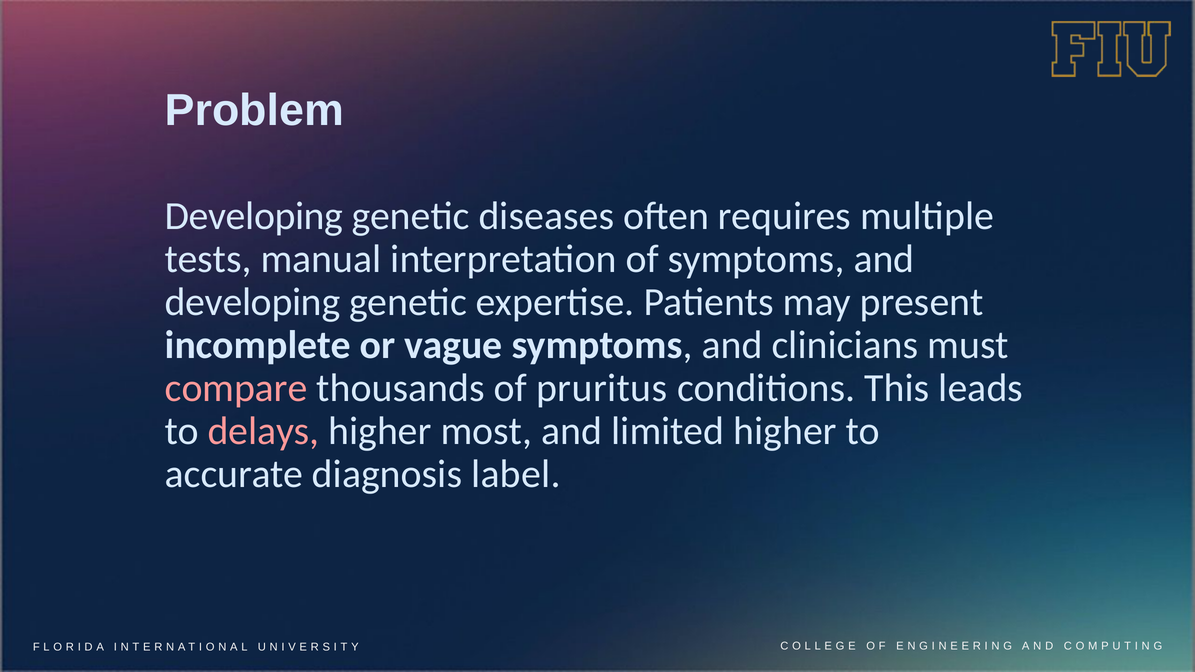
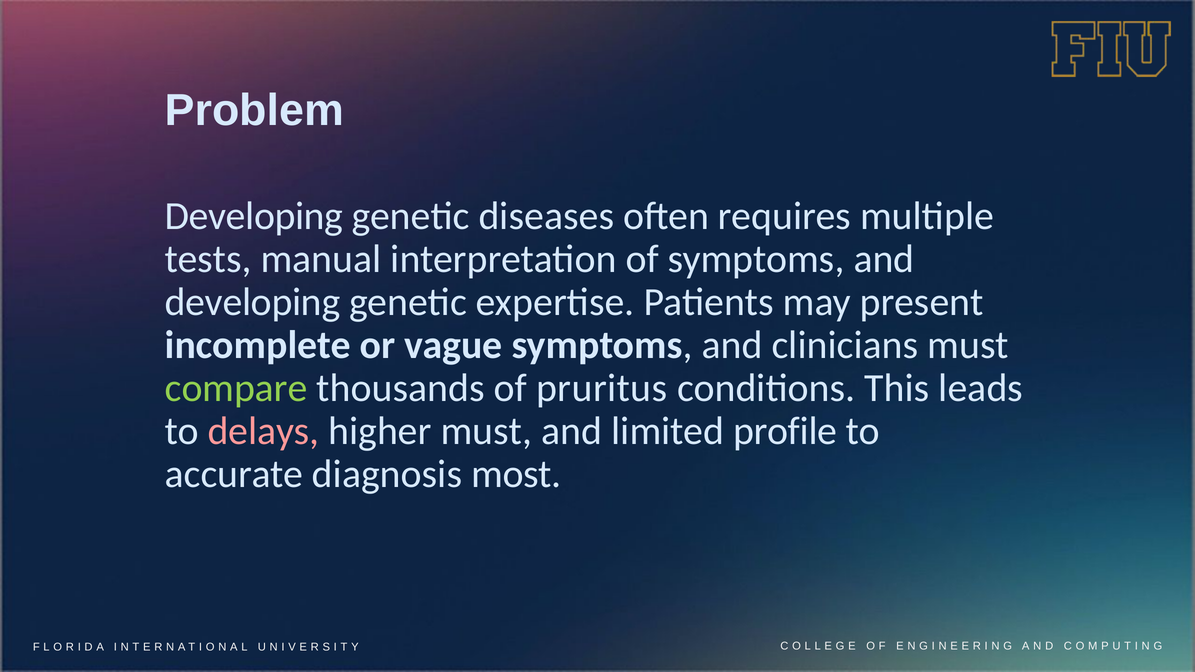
compare colour: pink -> light green
higher most: most -> must
limited higher: higher -> profile
label: label -> most
